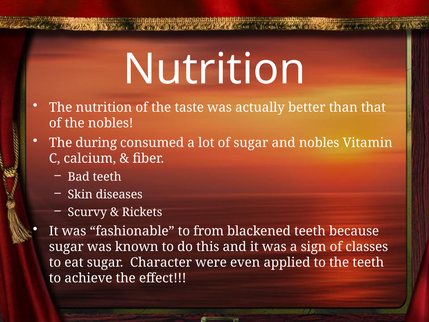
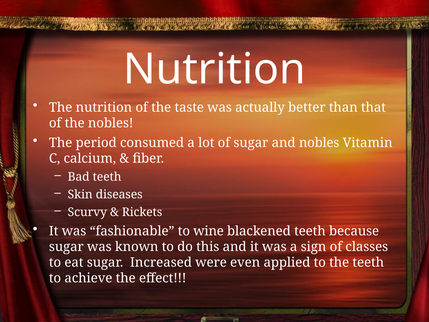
during: during -> period
from: from -> wine
Character: Character -> Increased
